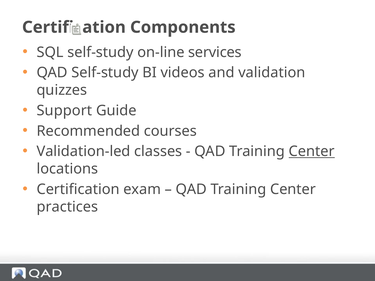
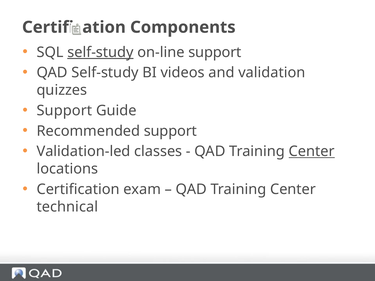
self-study at (100, 52) underline: none -> present
on-line services: services -> support
Recommended courses: courses -> support
practices: practices -> technical
